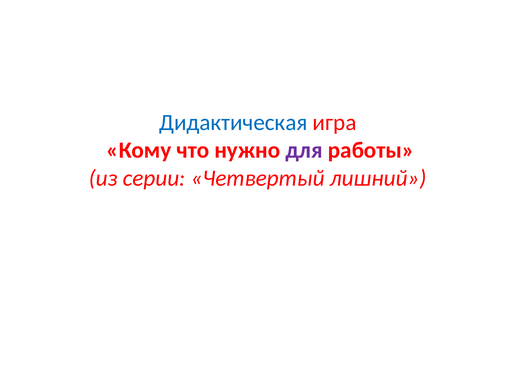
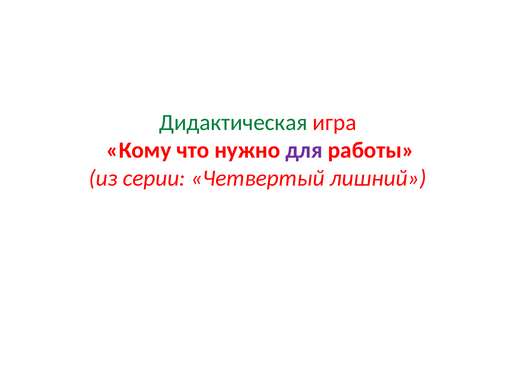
Дидактическая colour: blue -> green
